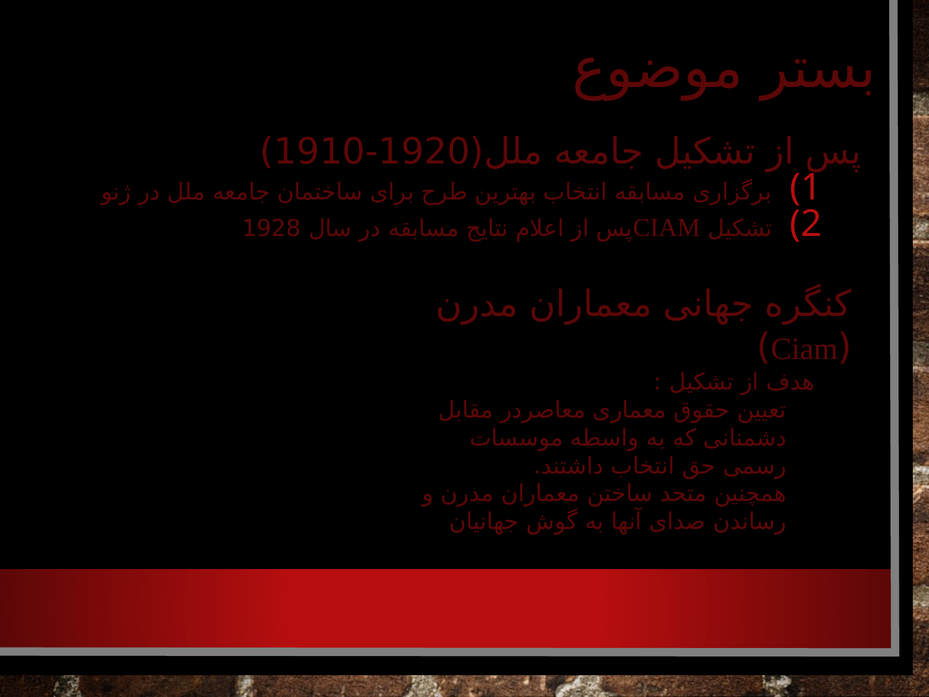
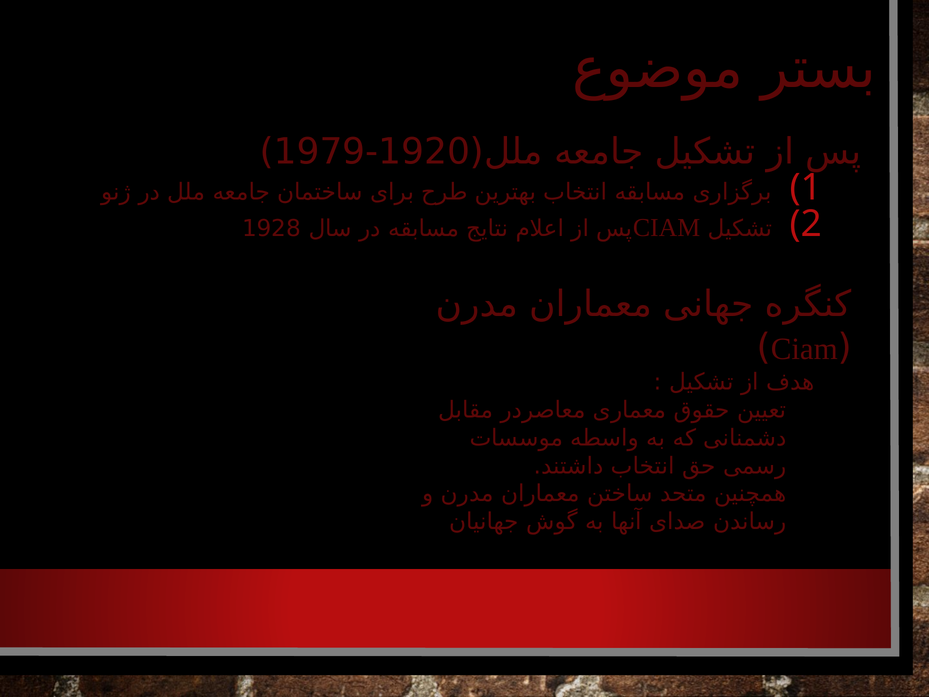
1910: 1910 -> 1979
